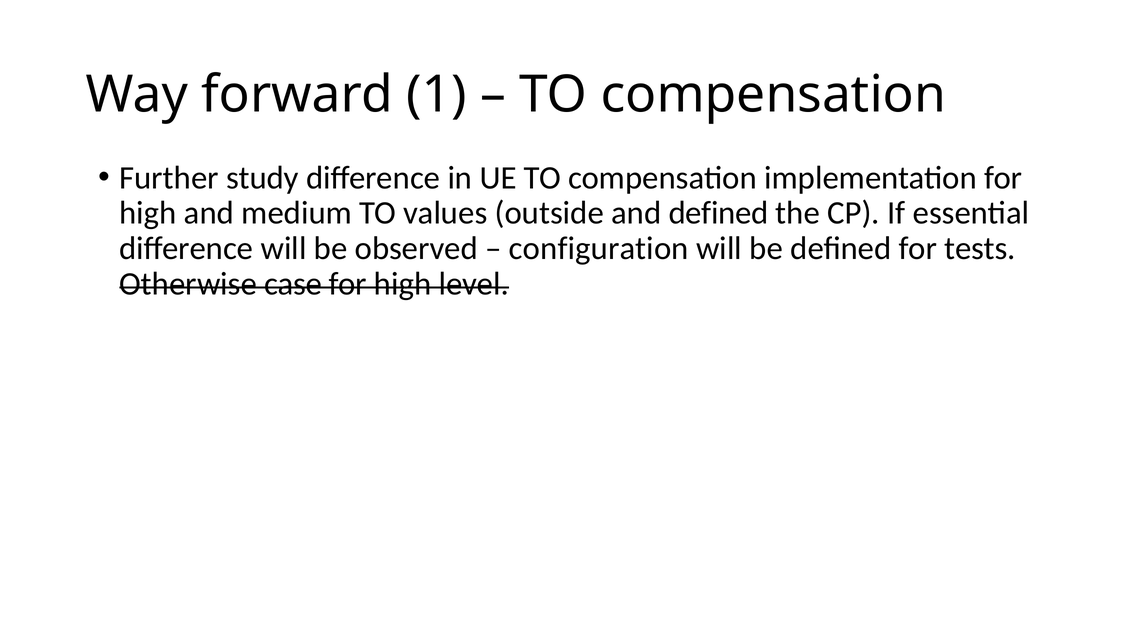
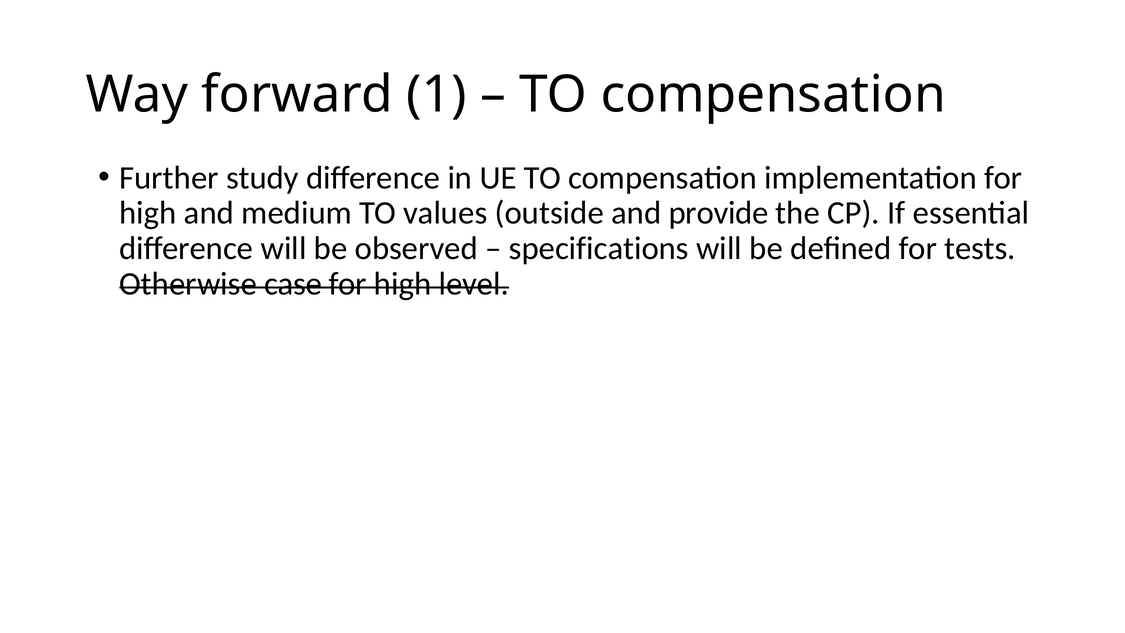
and defined: defined -> provide
configuration: configuration -> specifications
